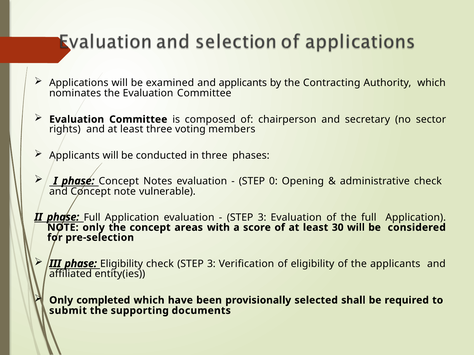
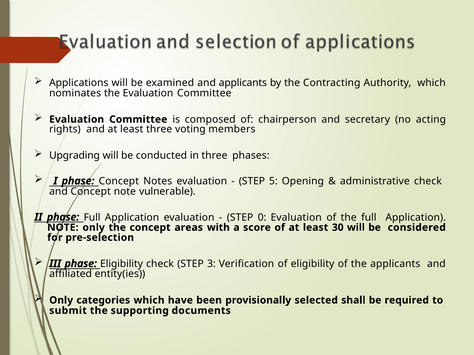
sector: sector -> acting
Applicants at (74, 156): Applicants -> Upgrading
0: 0 -> 5
3 at (262, 218): 3 -> 0
completed: completed -> categories
